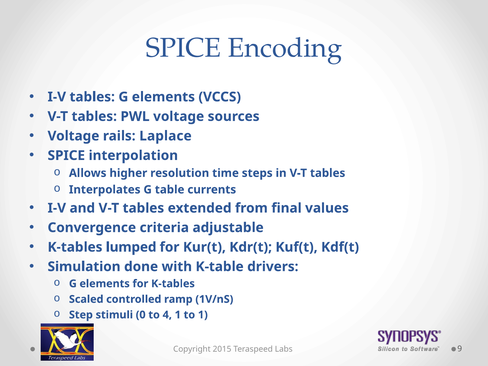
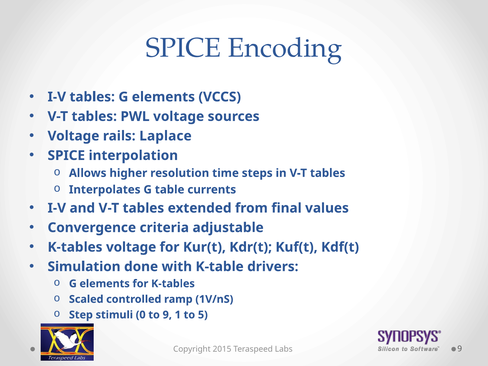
K-tables lumped: lumped -> voltage
to 4: 4 -> 9
to 1: 1 -> 5
